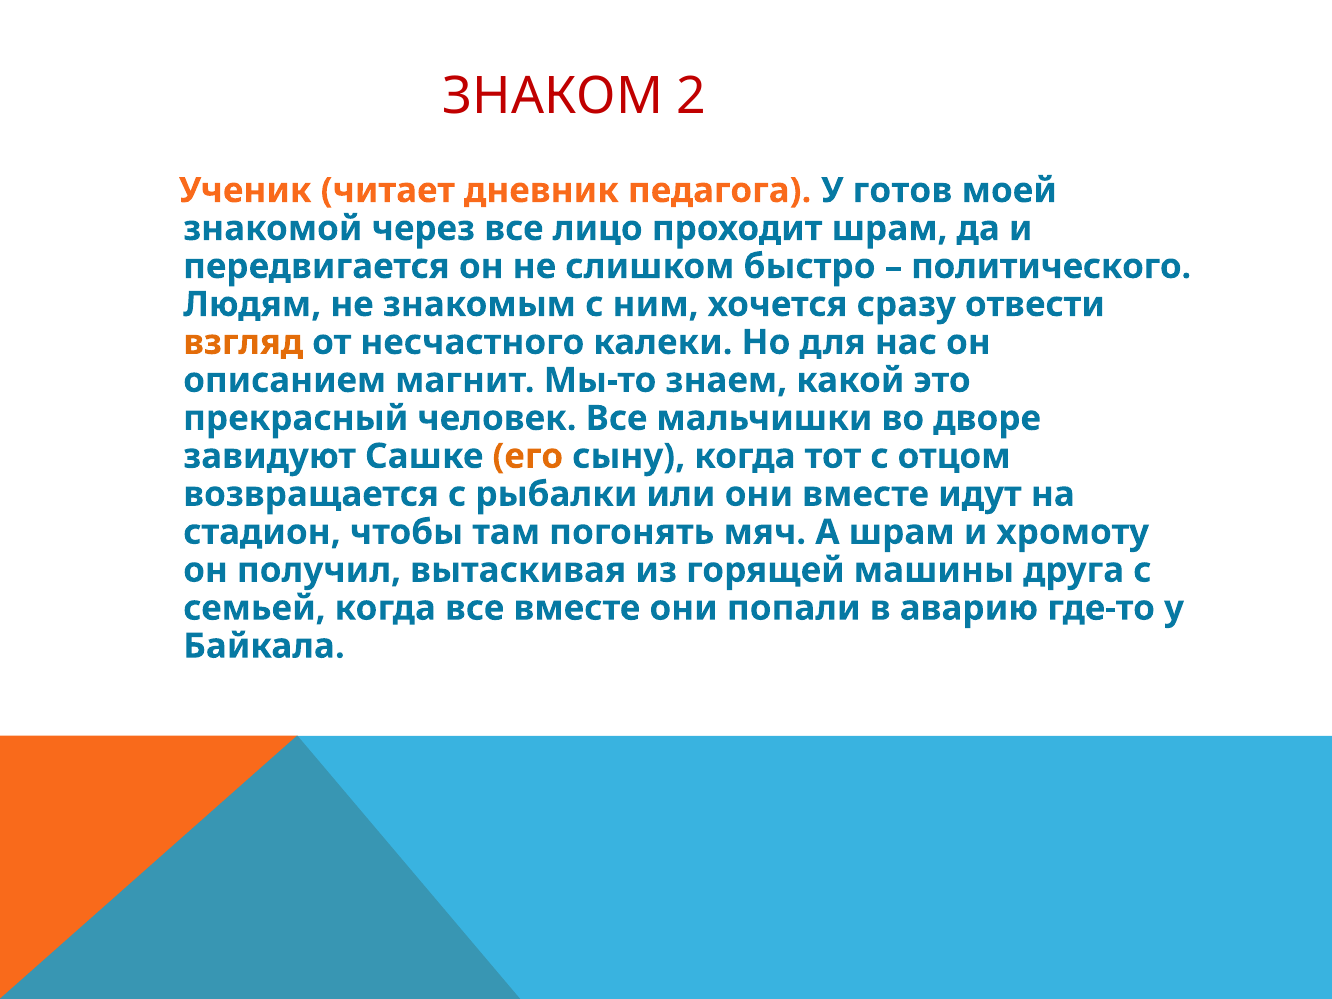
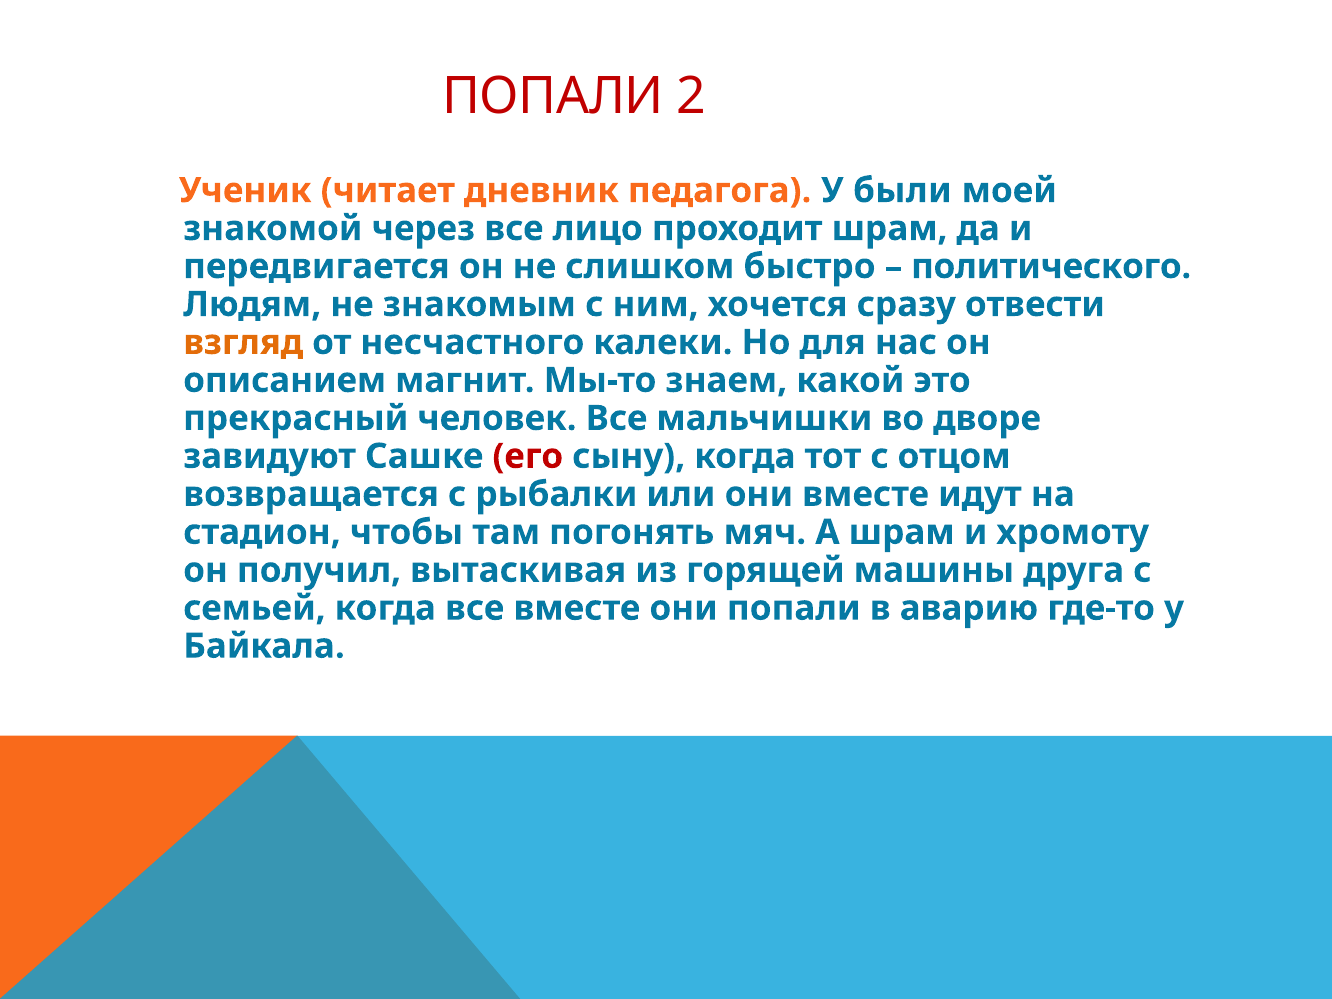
ЗНАКОМ at (553, 97): ЗНАКОМ -> ПОПАЛИ
готов: готов -> были
его colour: orange -> red
